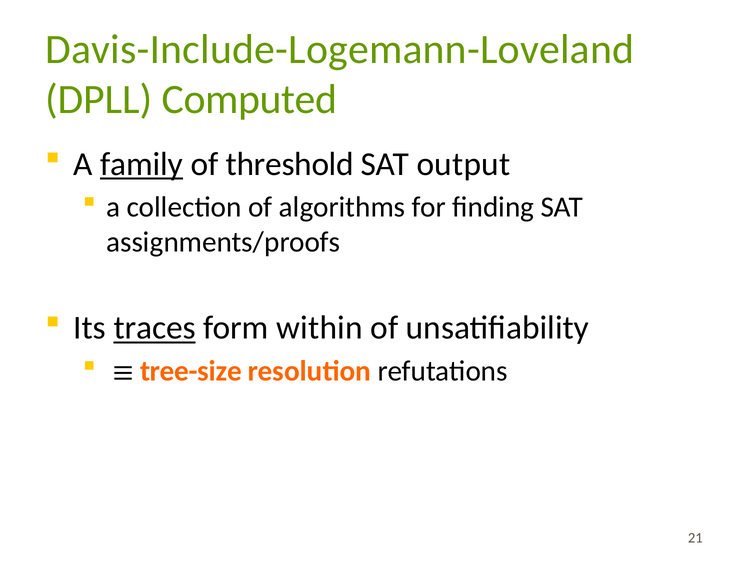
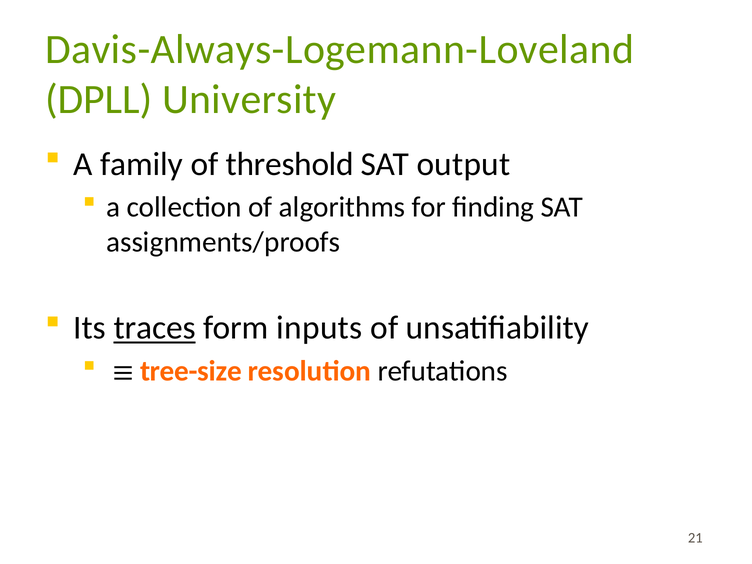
Davis-Include-Logemann-Loveland: Davis-Include-Logemann-Loveland -> Davis-Always-Logemann-Loveland
Computed: Computed -> University
family underline: present -> none
within: within -> inputs
